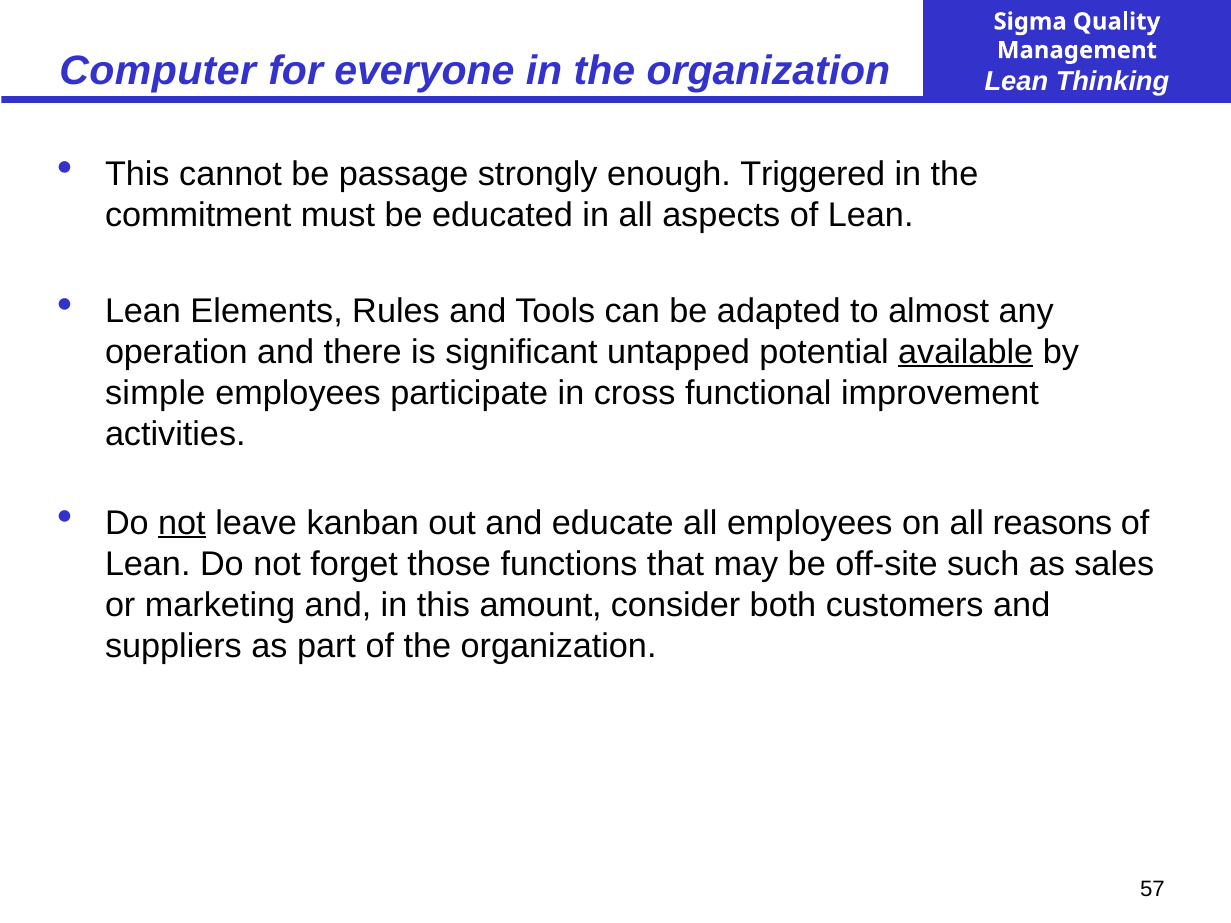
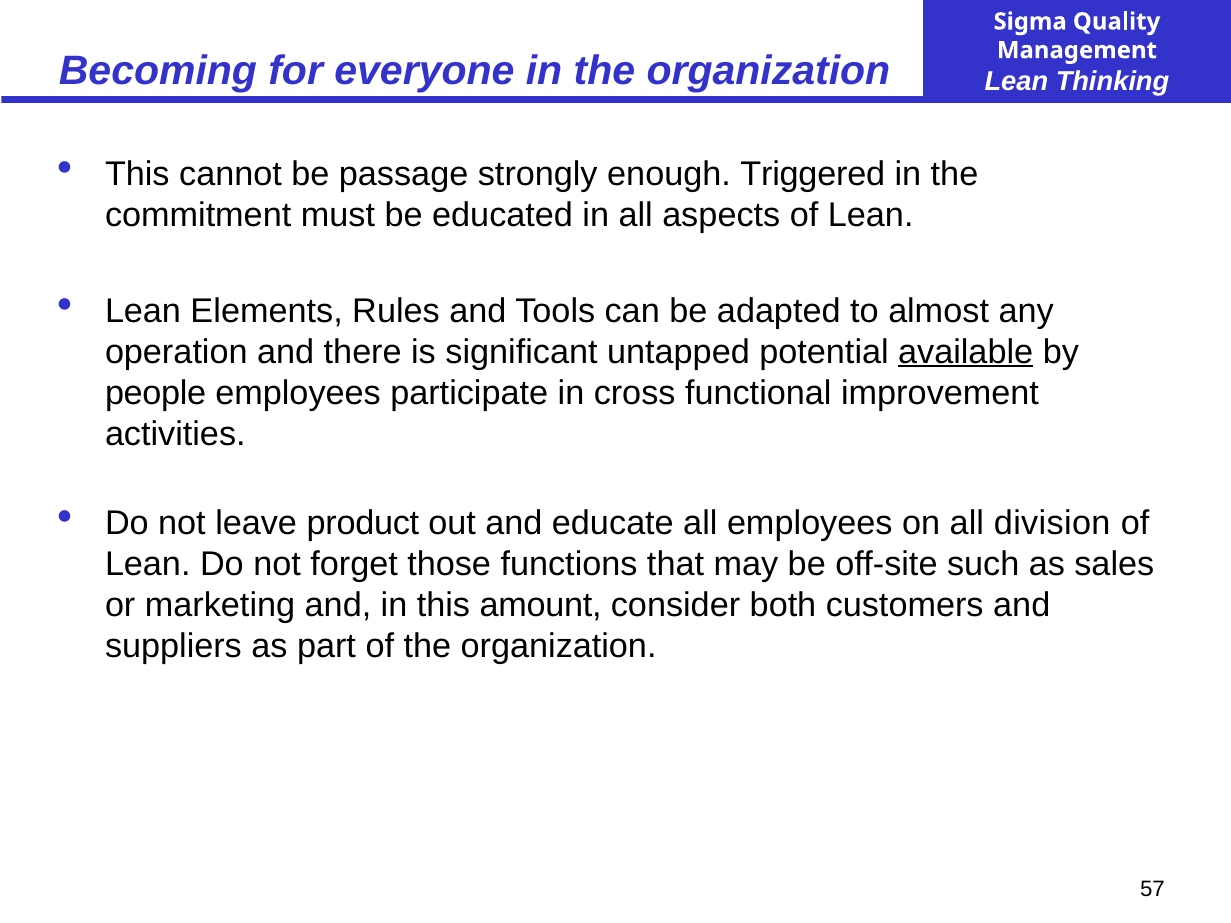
Computer: Computer -> Becoming
simple: simple -> people
not at (182, 523) underline: present -> none
kanban: kanban -> product
reasons: reasons -> division
